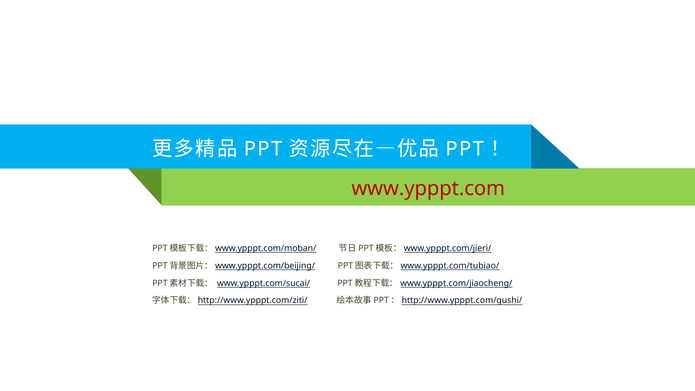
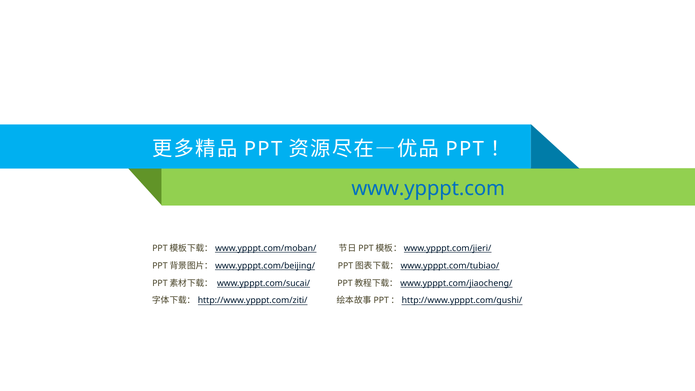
www.ypppt.com colour: red -> blue
